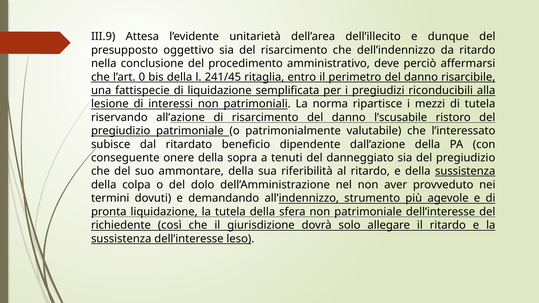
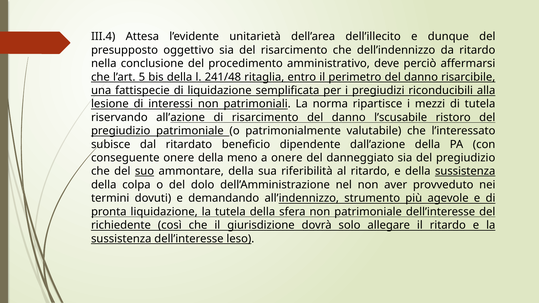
III.9: III.9 -> III.4
0: 0 -> 5
241/45: 241/45 -> 241/48
sopra: sopra -> meno
a tenuti: tenuti -> onere
suo underline: none -> present
